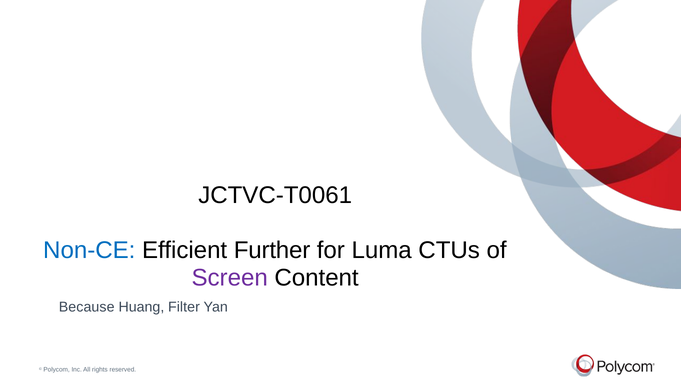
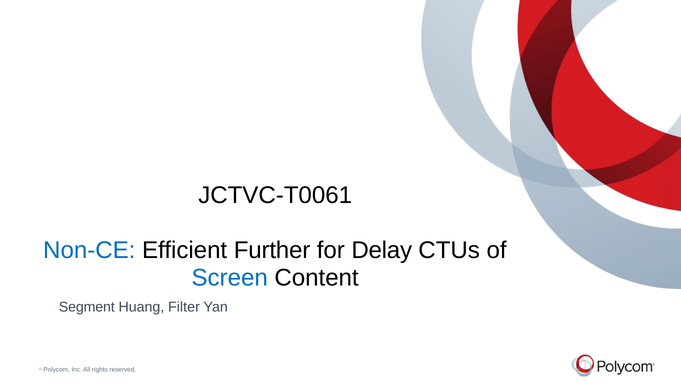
Luma: Luma -> Delay
Screen colour: purple -> blue
Because: Because -> Segment
